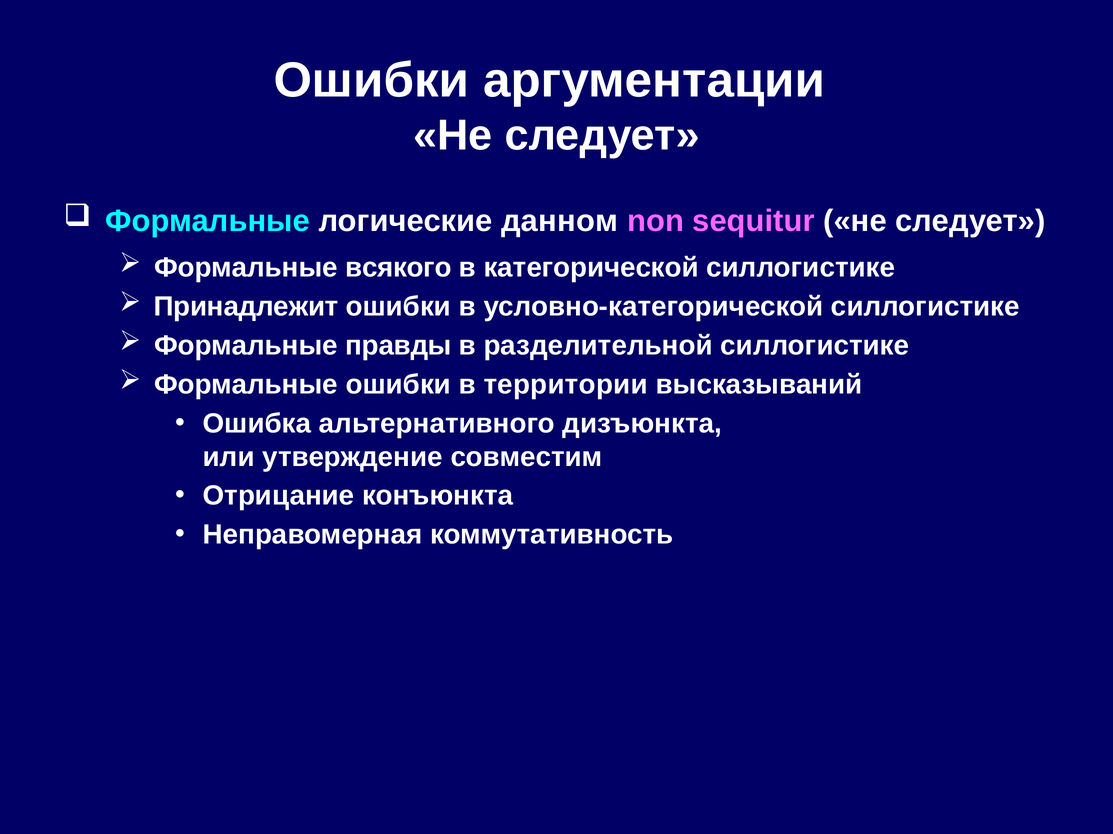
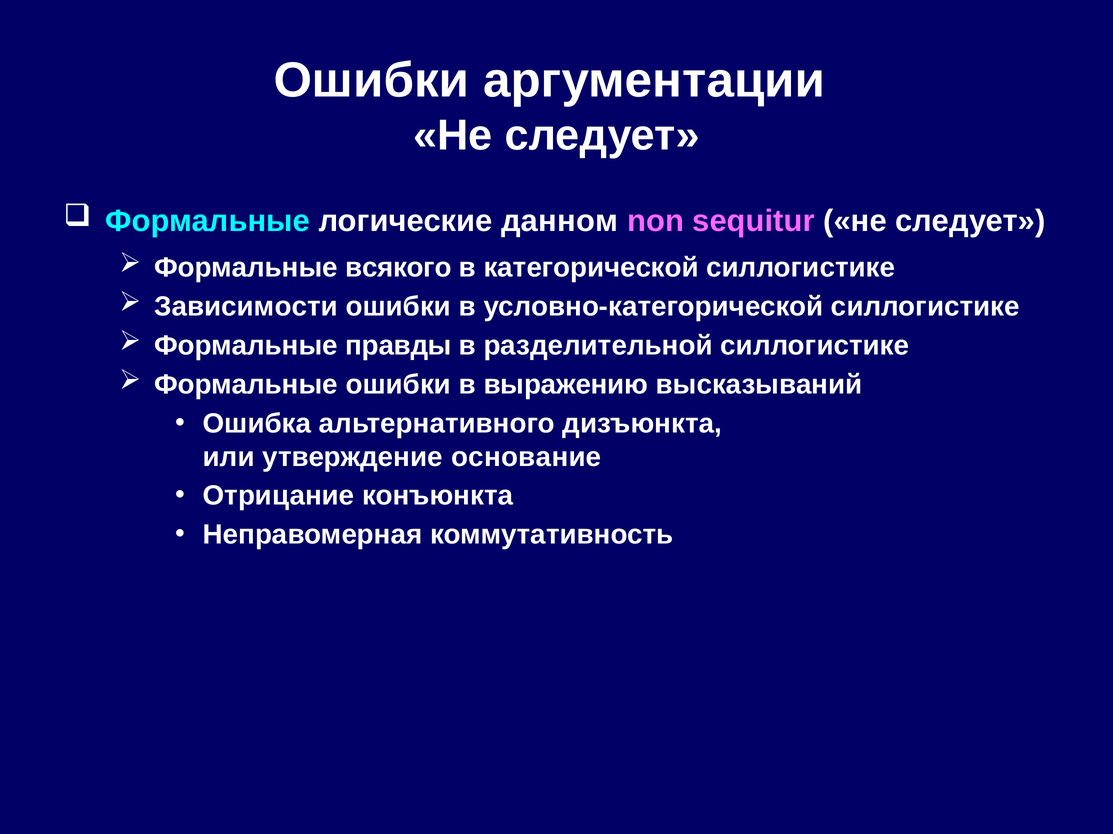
Принадлежит: Принадлежит -> Зависимости
территории: территории -> выражению
совместим: совместим -> основание
